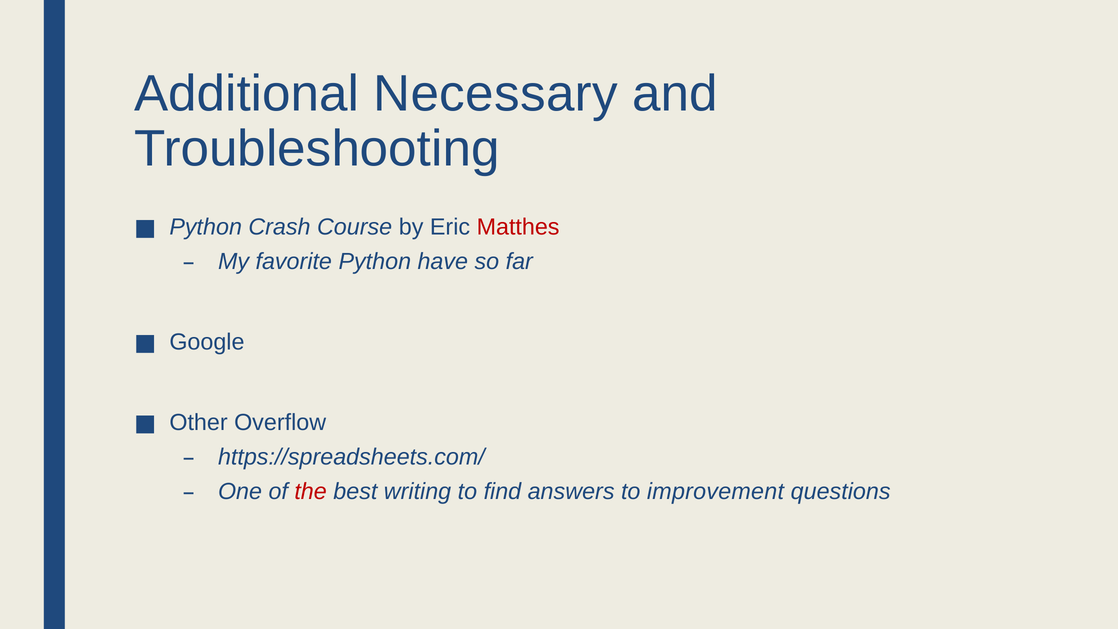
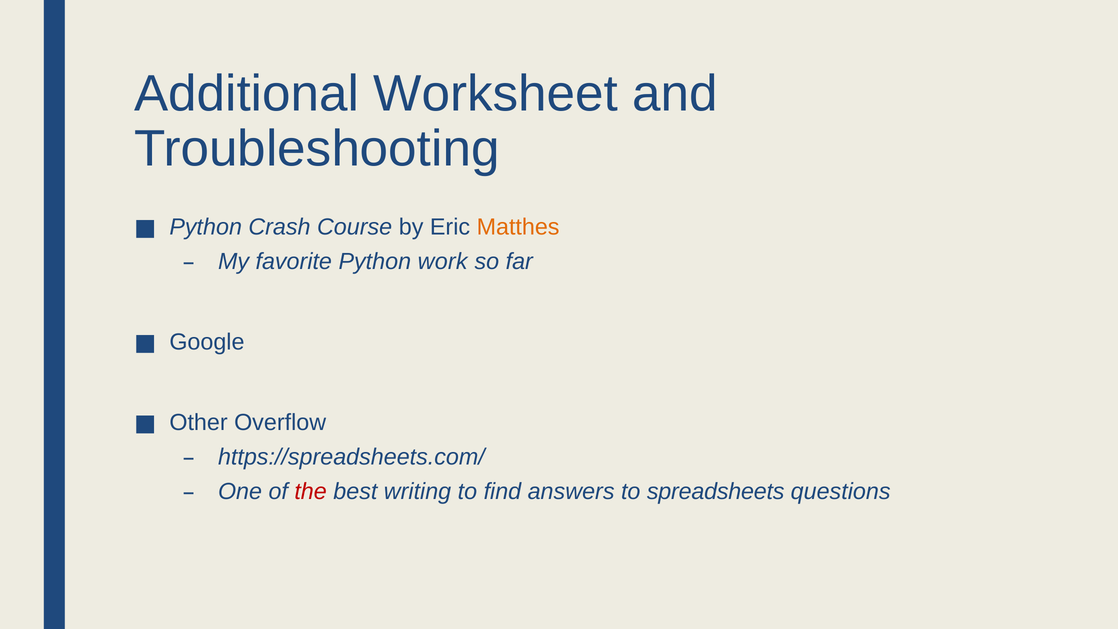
Necessary: Necessary -> Worksheet
Matthes colour: red -> orange
have: have -> work
improvement: improvement -> spreadsheets
